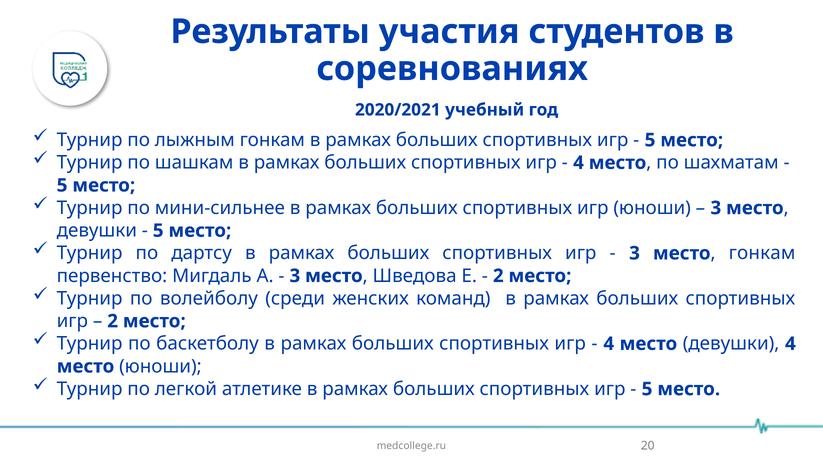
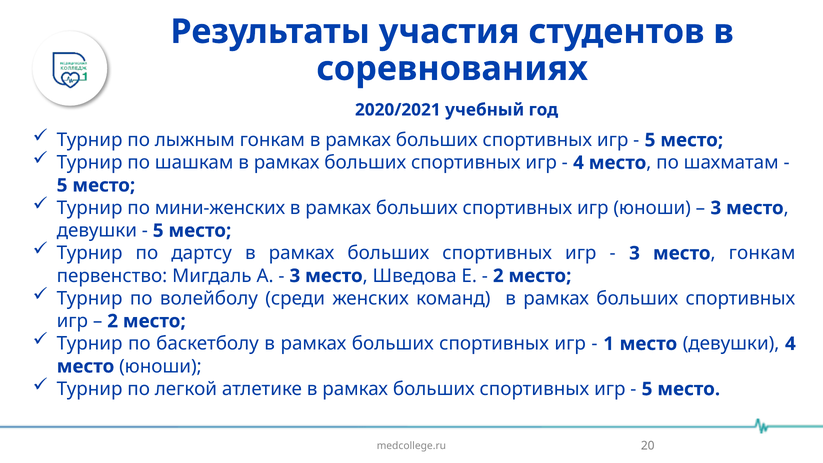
мини-сильнее: мини-сильнее -> мини-женских
4 at (609, 344): 4 -> 1
